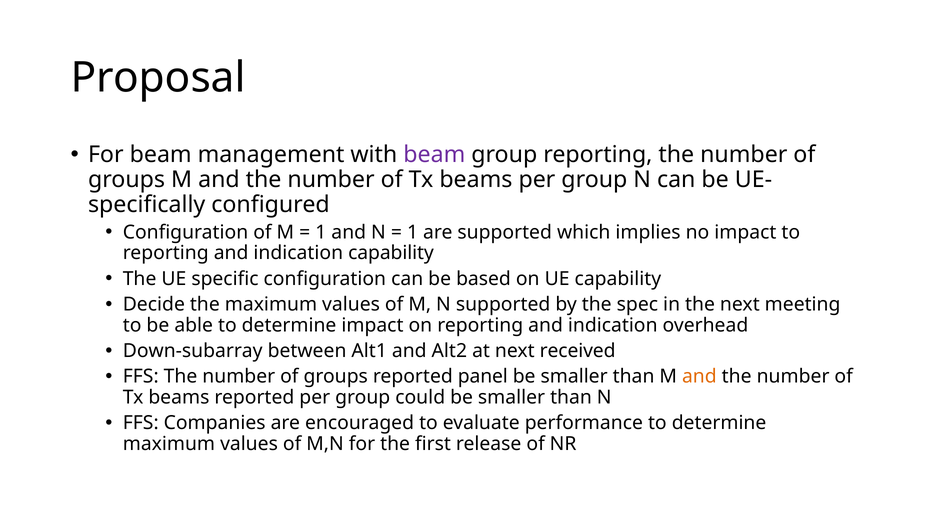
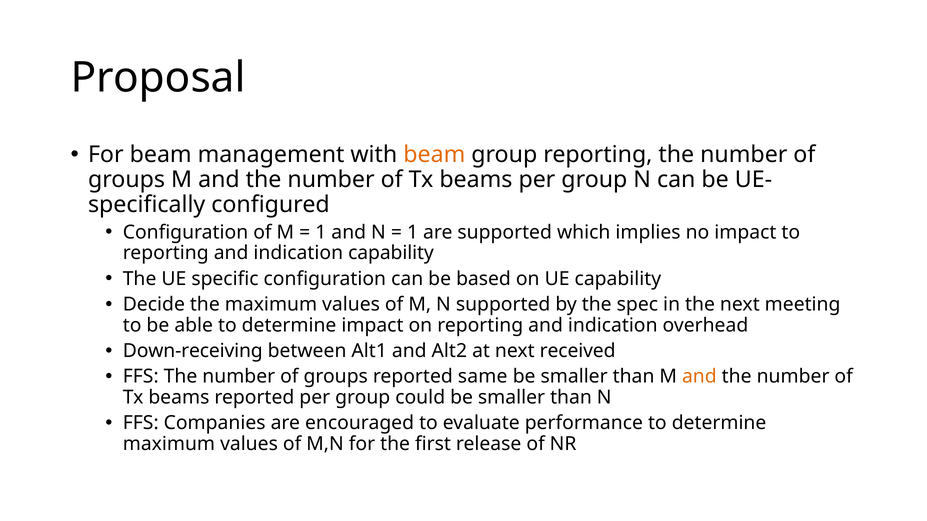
beam at (434, 155) colour: purple -> orange
Down-subarray: Down-subarray -> Down-receiving
panel: panel -> same
